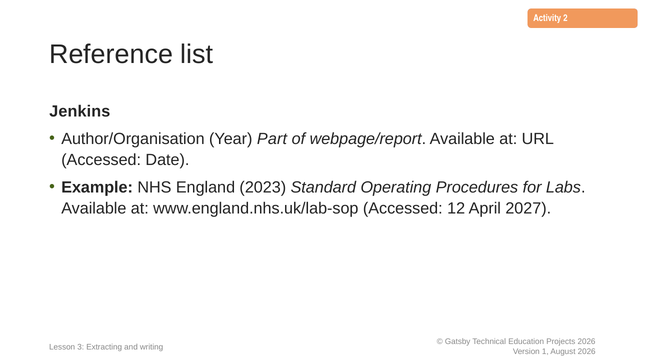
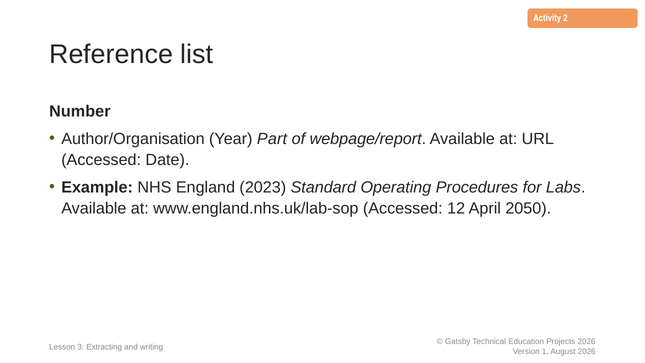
Jenkins: Jenkins -> Number
2027: 2027 -> 2050
